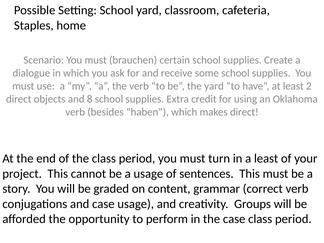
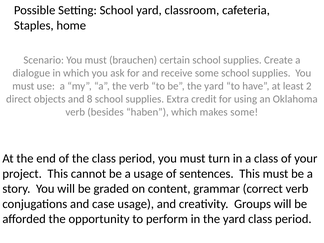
makes direct: direct -> some
a least: least -> class
in the case: case -> yard
